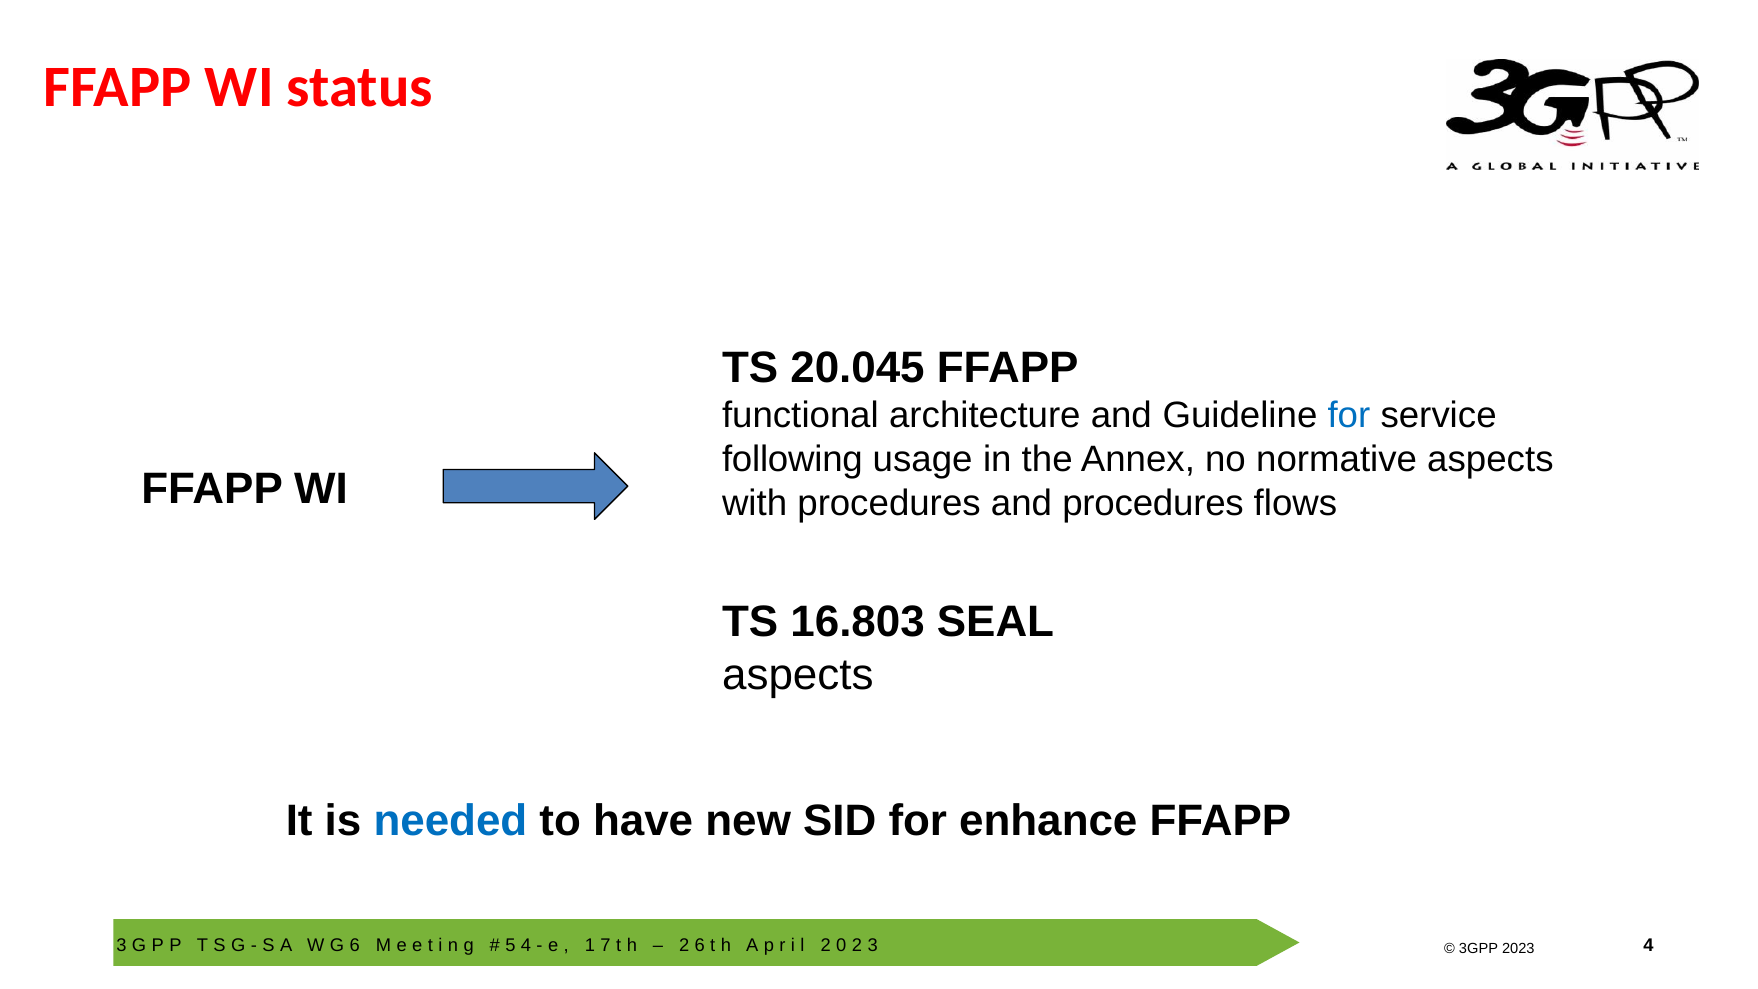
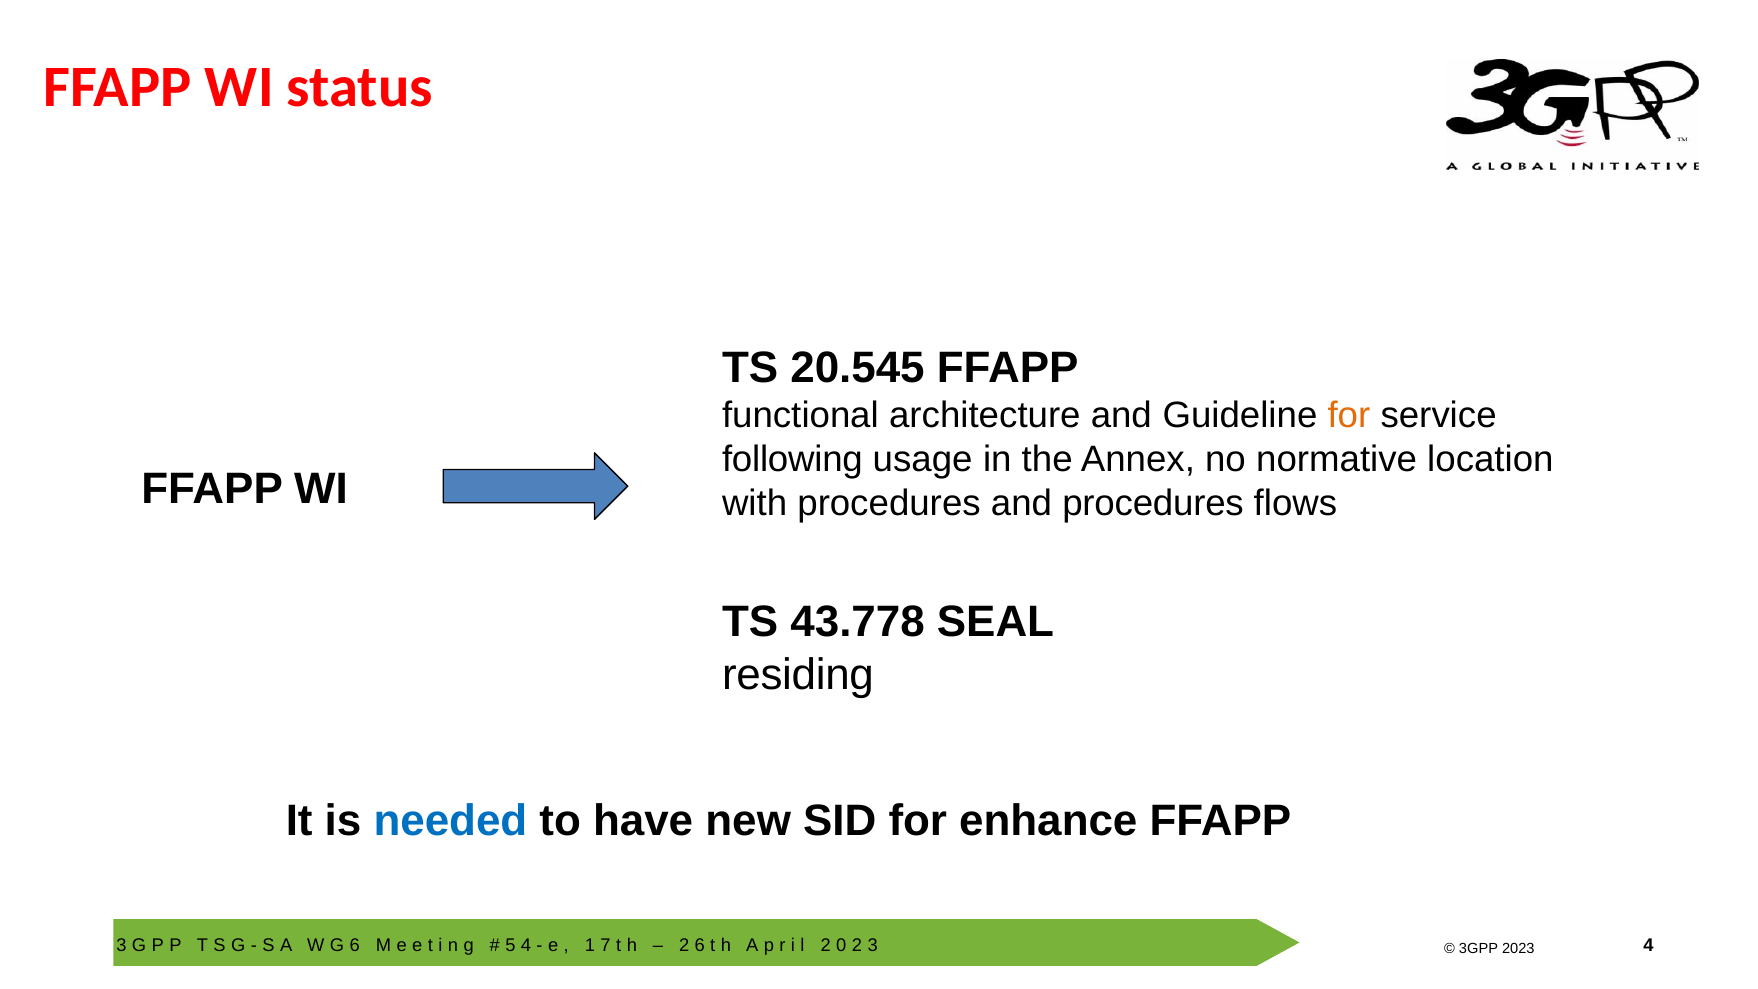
20.045: 20.045 -> 20.545
for at (1349, 415) colour: blue -> orange
normative aspects: aspects -> location
16.803: 16.803 -> 43.778
aspects at (798, 675): aspects -> residing
